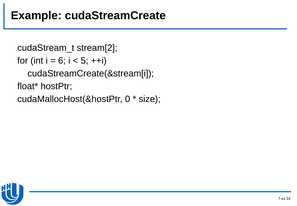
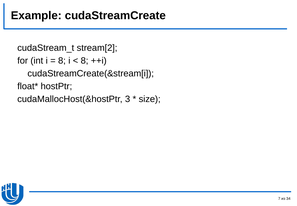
6 at (62, 61): 6 -> 8
5 at (85, 61): 5 -> 8
0: 0 -> 3
